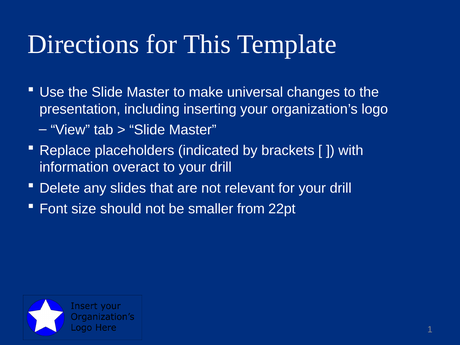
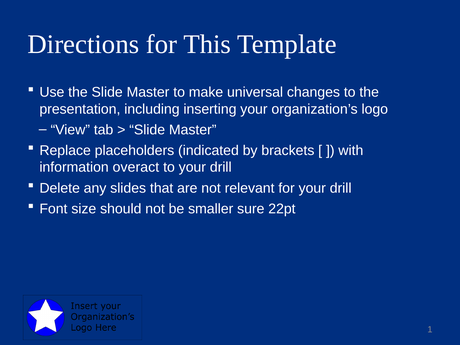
from: from -> sure
